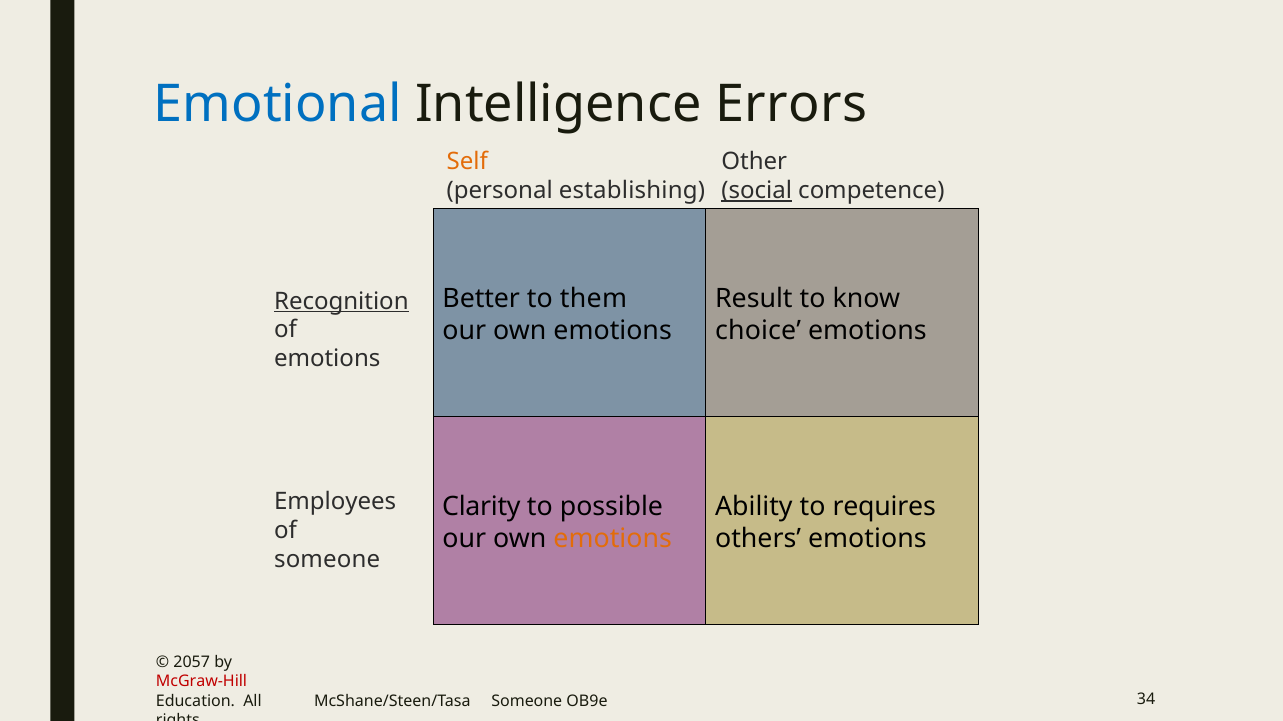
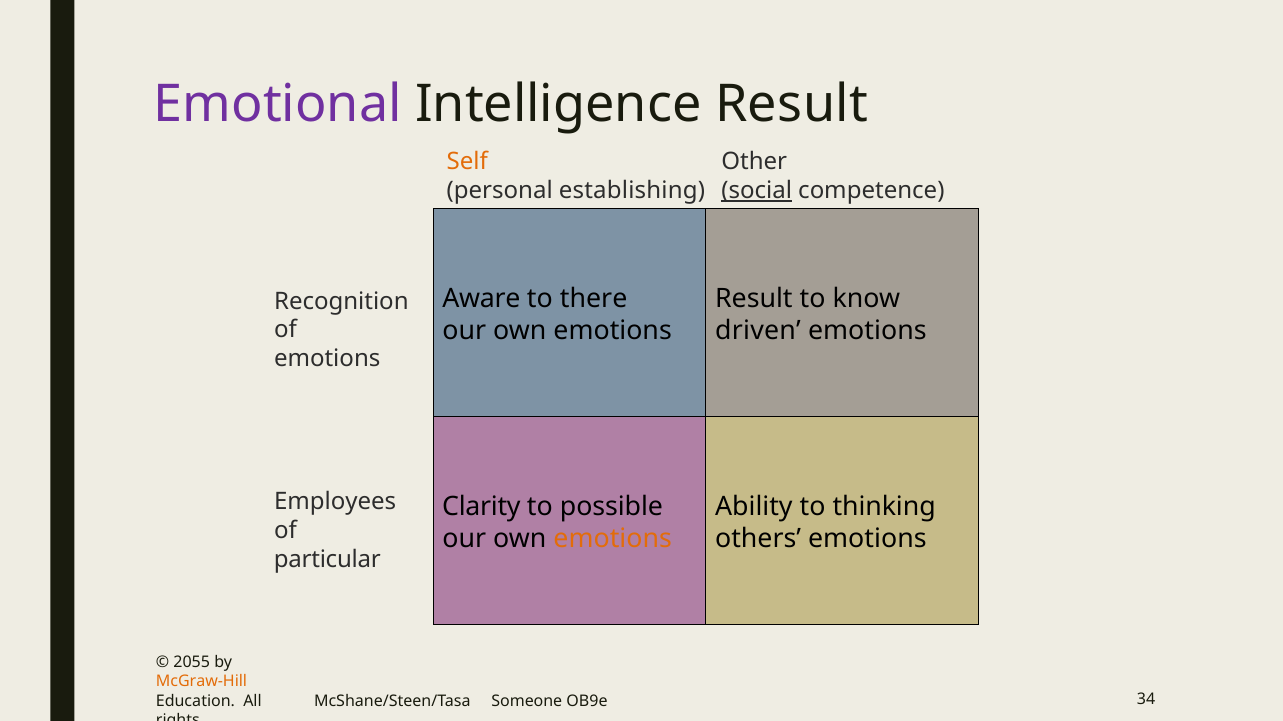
Emotional colour: blue -> purple
Intelligence Errors: Errors -> Result
Better: Better -> Aware
them: them -> there
Recognition underline: present -> none
choice: choice -> driven
requires: requires -> thinking
someone at (327, 560): someone -> particular
2057: 2057 -> 2055
McGraw-Hill colour: red -> orange
